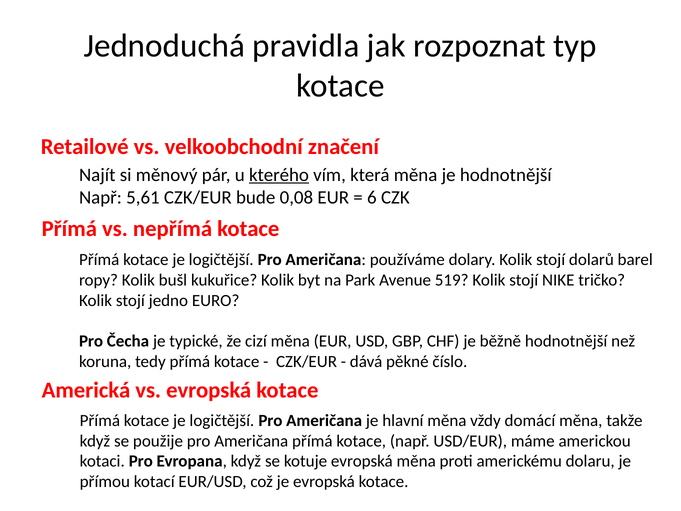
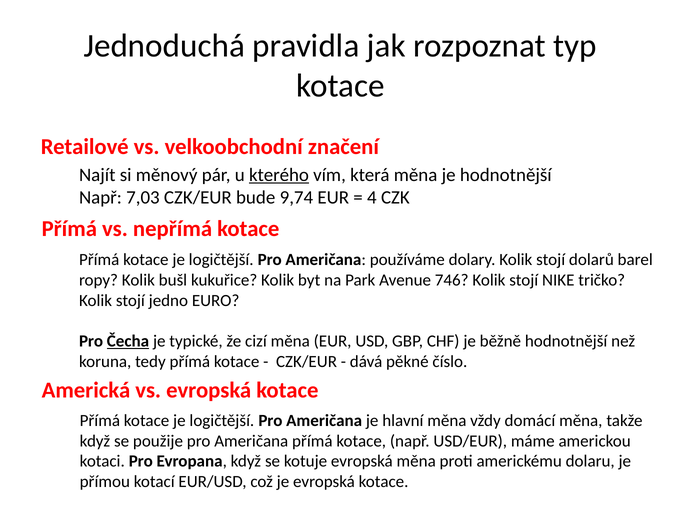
5,61: 5,61 -> 7,03
0,08: 0,08 -> 9,74
6: 6 -> 4
519: 519 -> 746
Čecha underline: none -> present
